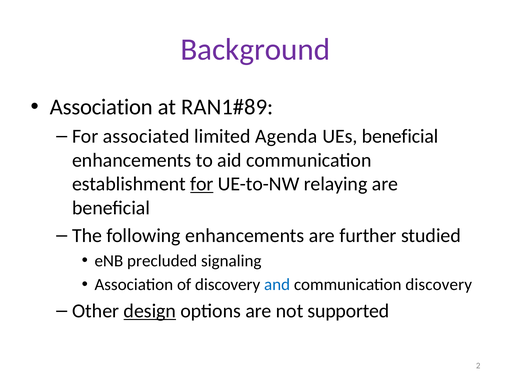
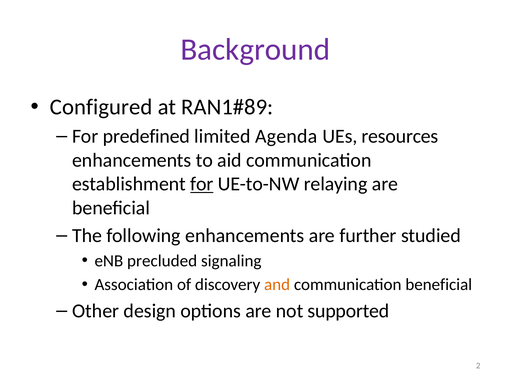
Association at (101, 107): Association -> Configured
associated: associated -> predefined
UEs beneficial: beneficial -> resources
and colour: blue -> orange
communication discovery: discovery -> beneficial
design underline: present -> none
